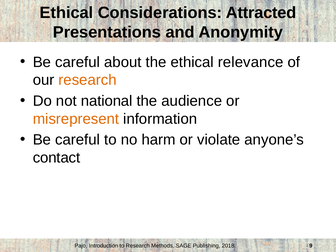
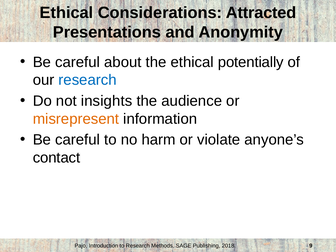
relevance: relevance -> potentially
research at (88, 80) colour: orange -> blue
national: national -> insights
